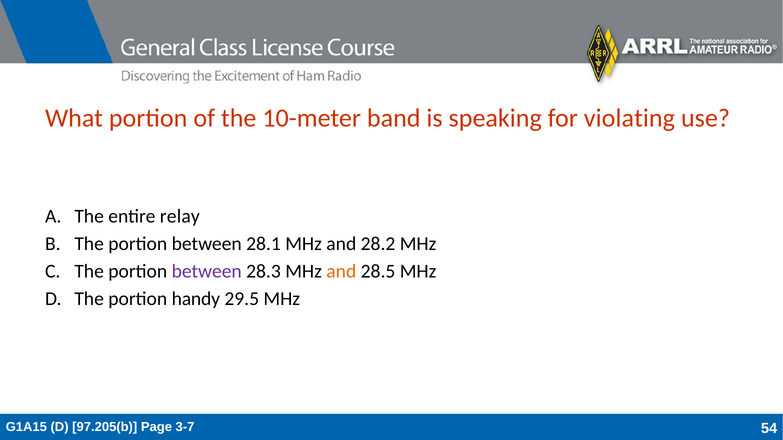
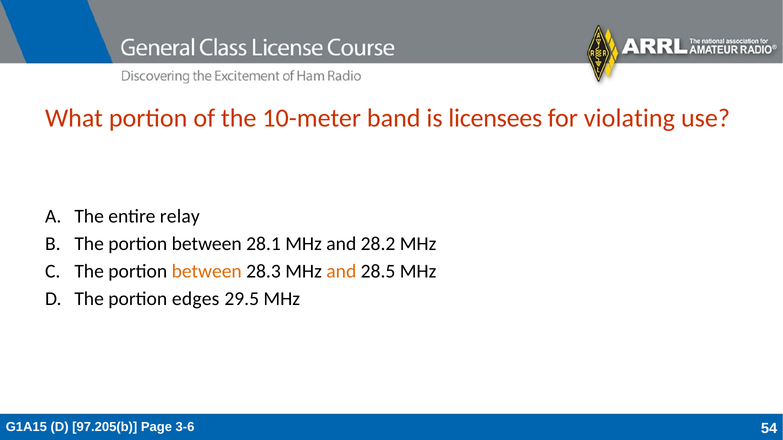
speaking: speaking -> licensees
between at (207, 271) colour: purple -> orange
handy: handy -> edges
3-7: 3-7 -> 3-6
